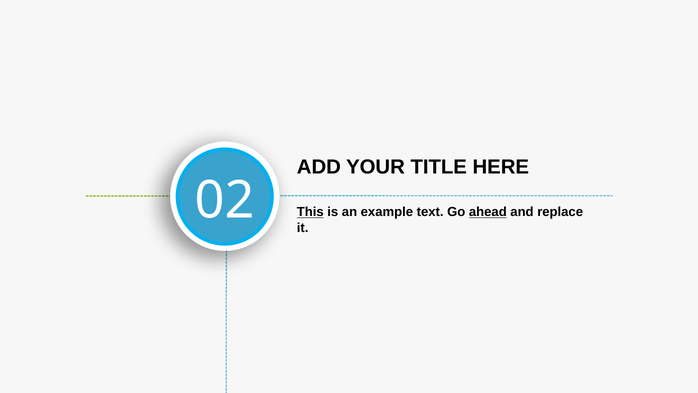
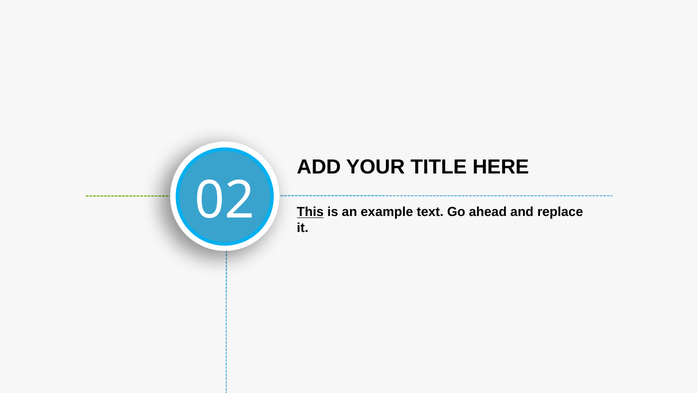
ahead underline: present -> none
